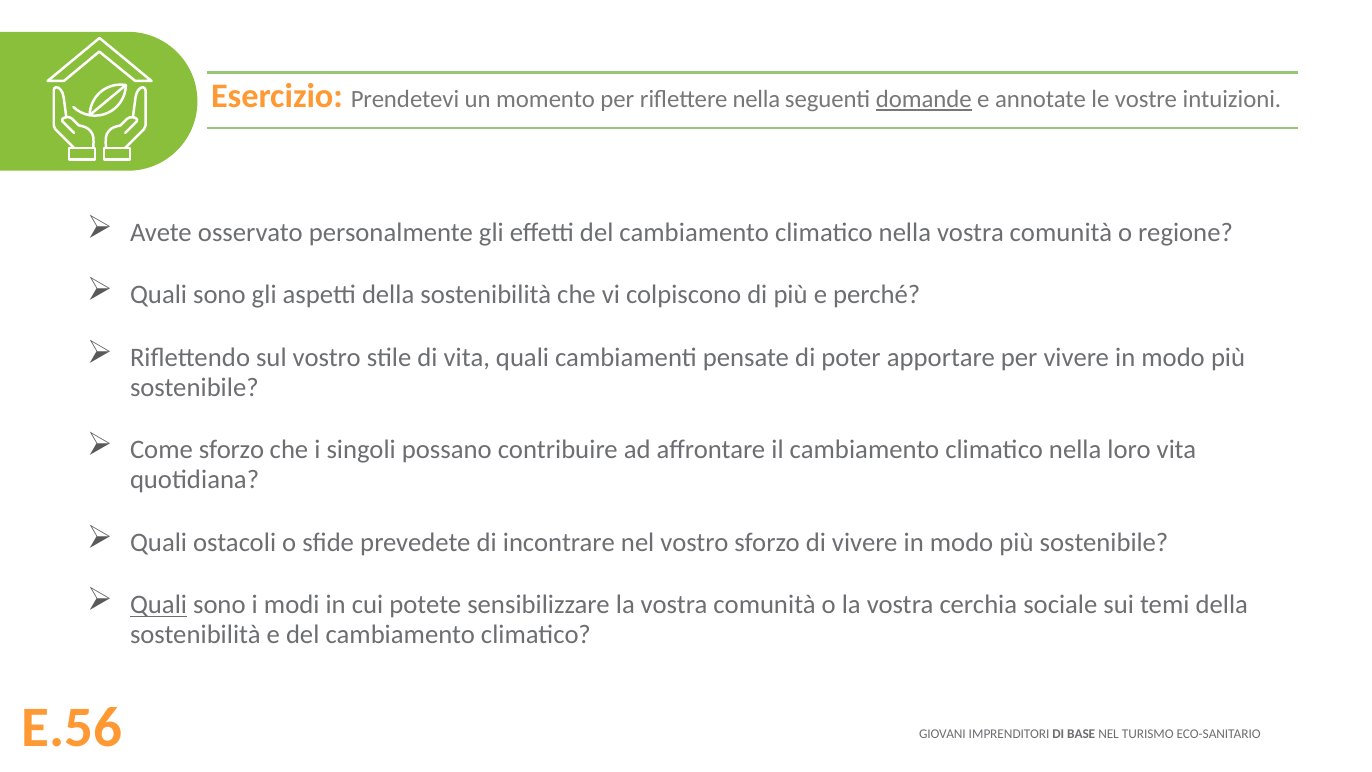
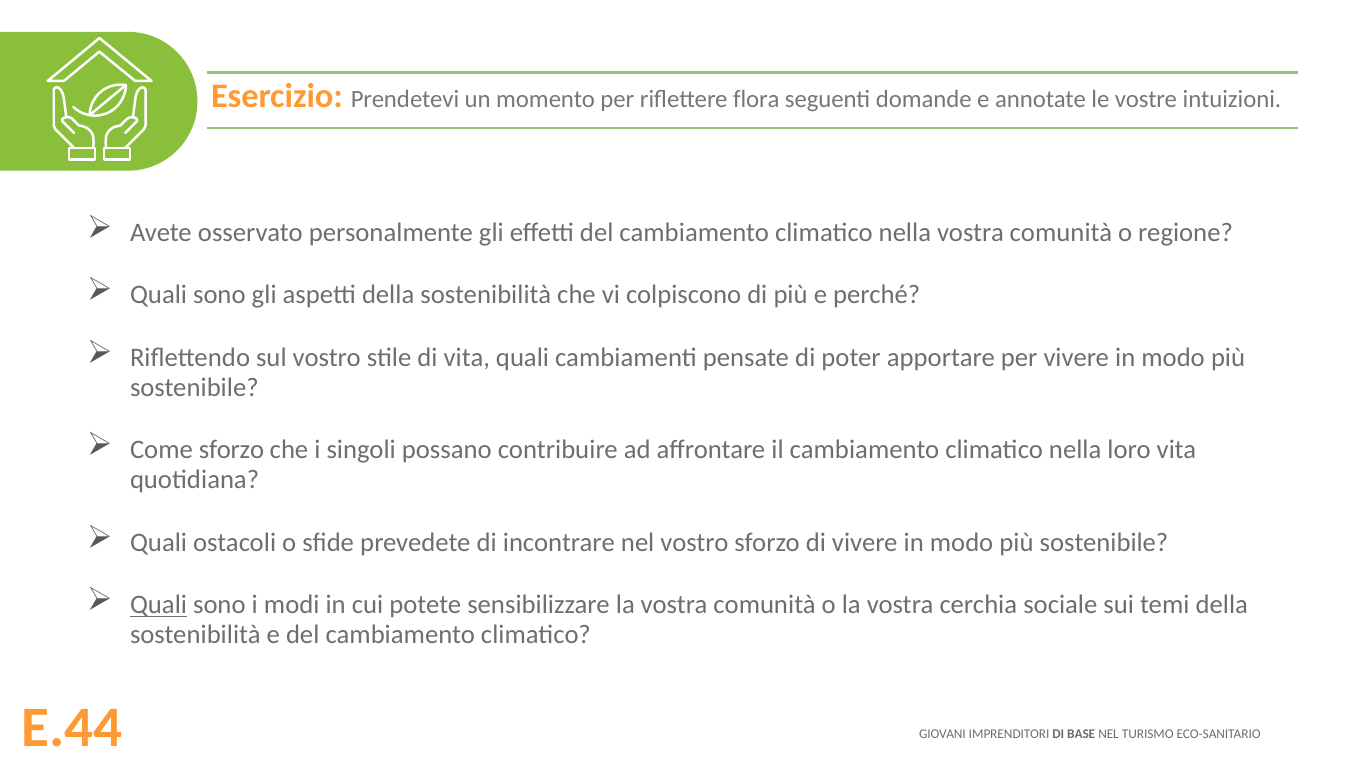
riflettere nella: nella -> flora
domande underline: present -> none
E.56: E.56 -> E.44
